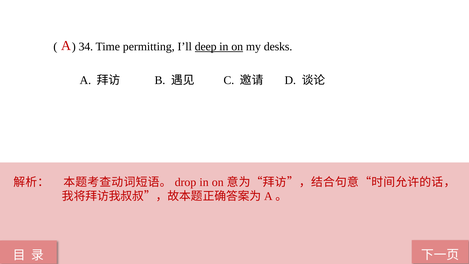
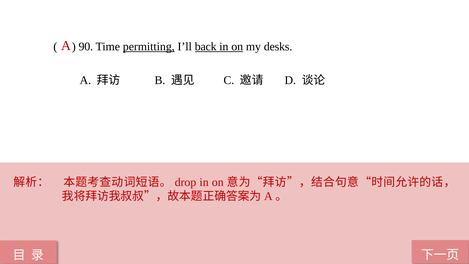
34: 34 -> 90
permitting underline: none -> present
deep: deep -> back
